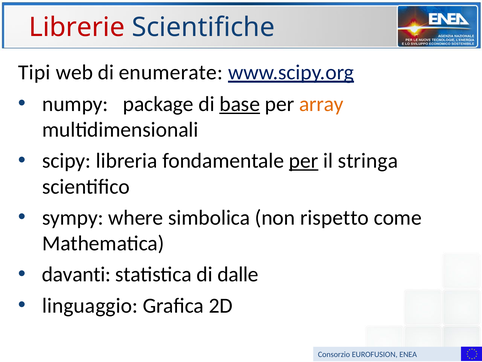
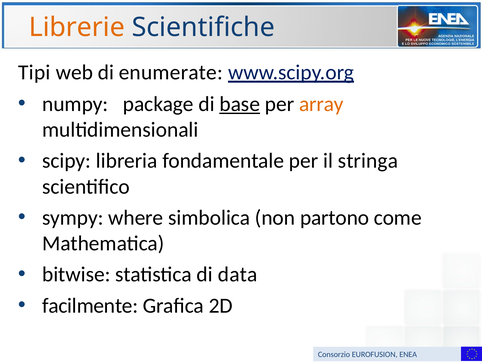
Librerie colour: red -> orange
per at (304, 161) underline: present -> none
rispetto: rispetto -> partono
davanti: davanti -> bitwise
dalle: dalle -> data
linguaggio: linguaggio -> facilmente
